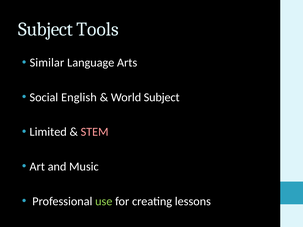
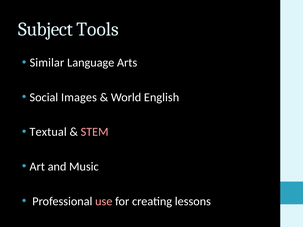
English: English -> Images
World Subject: Subject -> English
Limited: Limited -> Textual
use colour: light green -> pink
